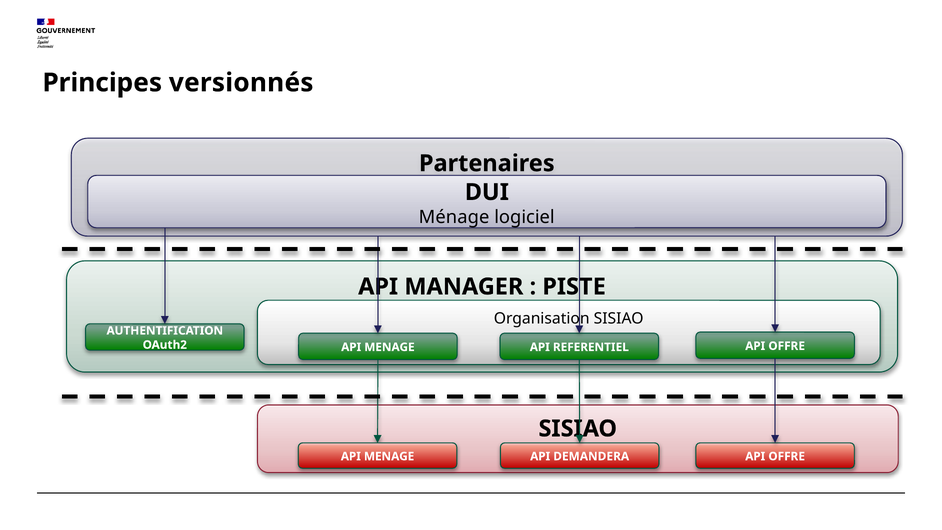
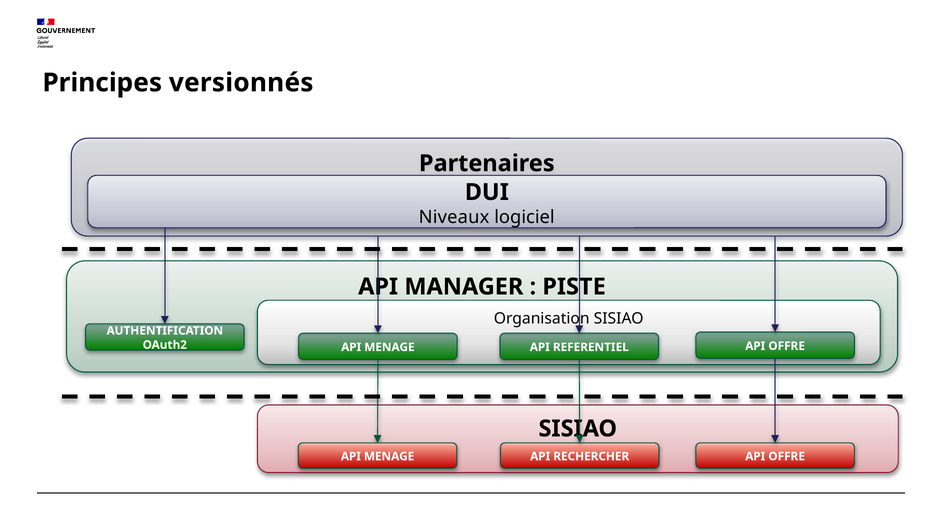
Ménage: Ménage -> Niveaux
DEMANDERA: DEMANDERA -> RECHERCHER
